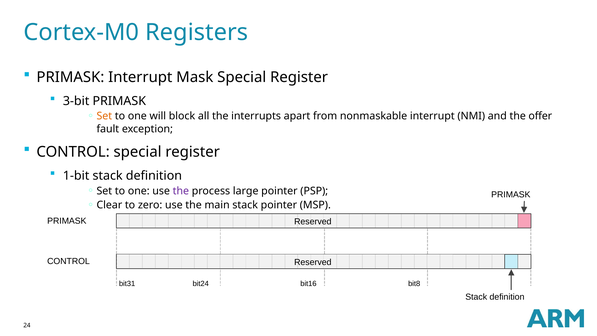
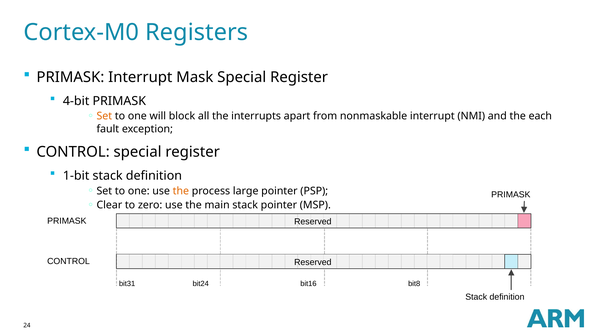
3-bit: 3-bit -> 4-bit
offer: offer -> each
the at (181, 191) colour: purple -> orange
